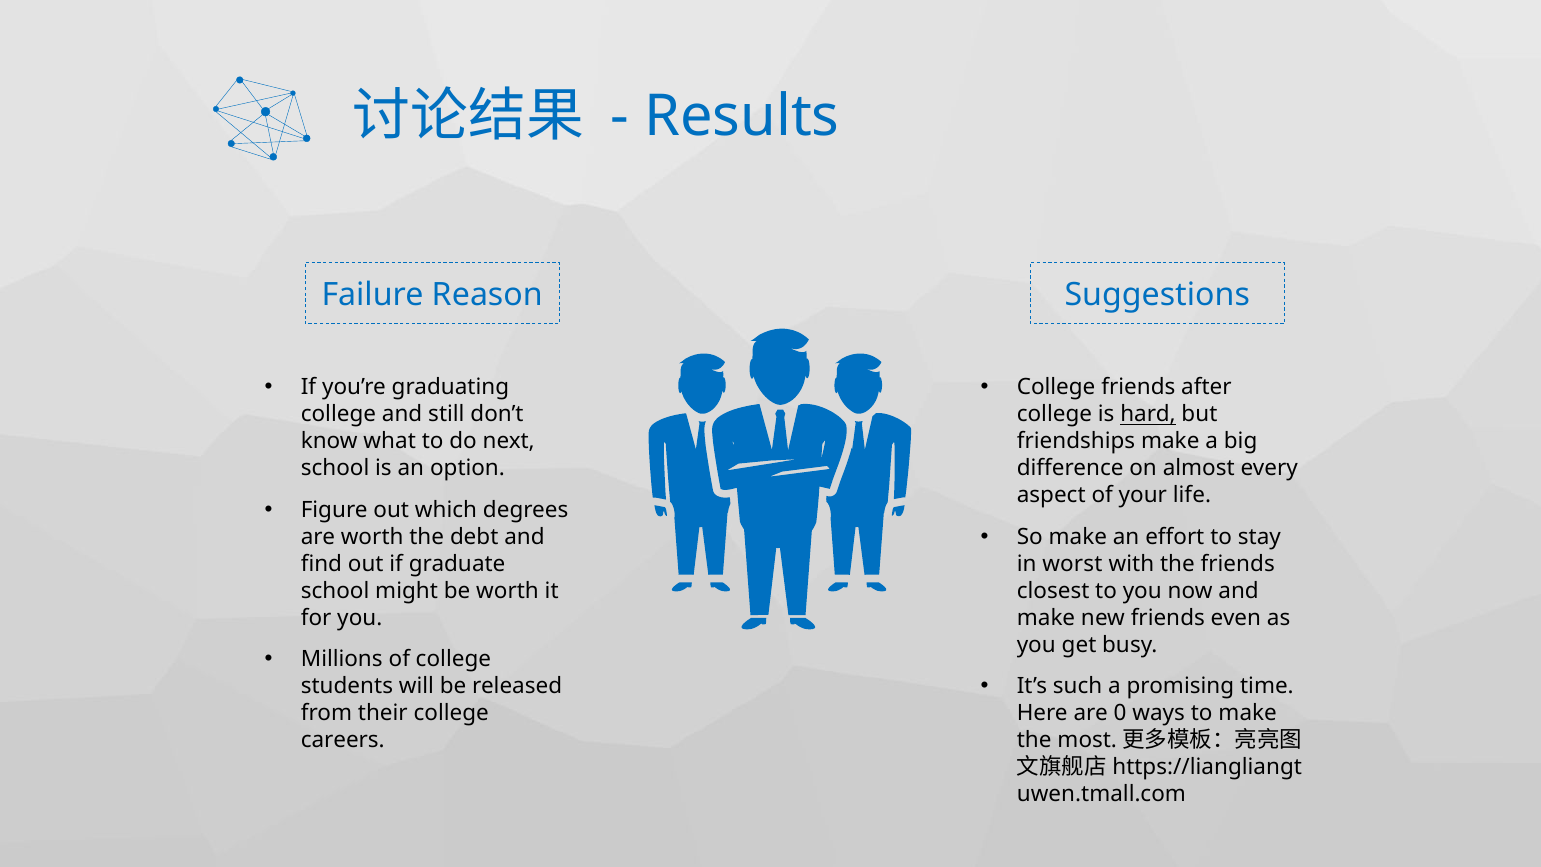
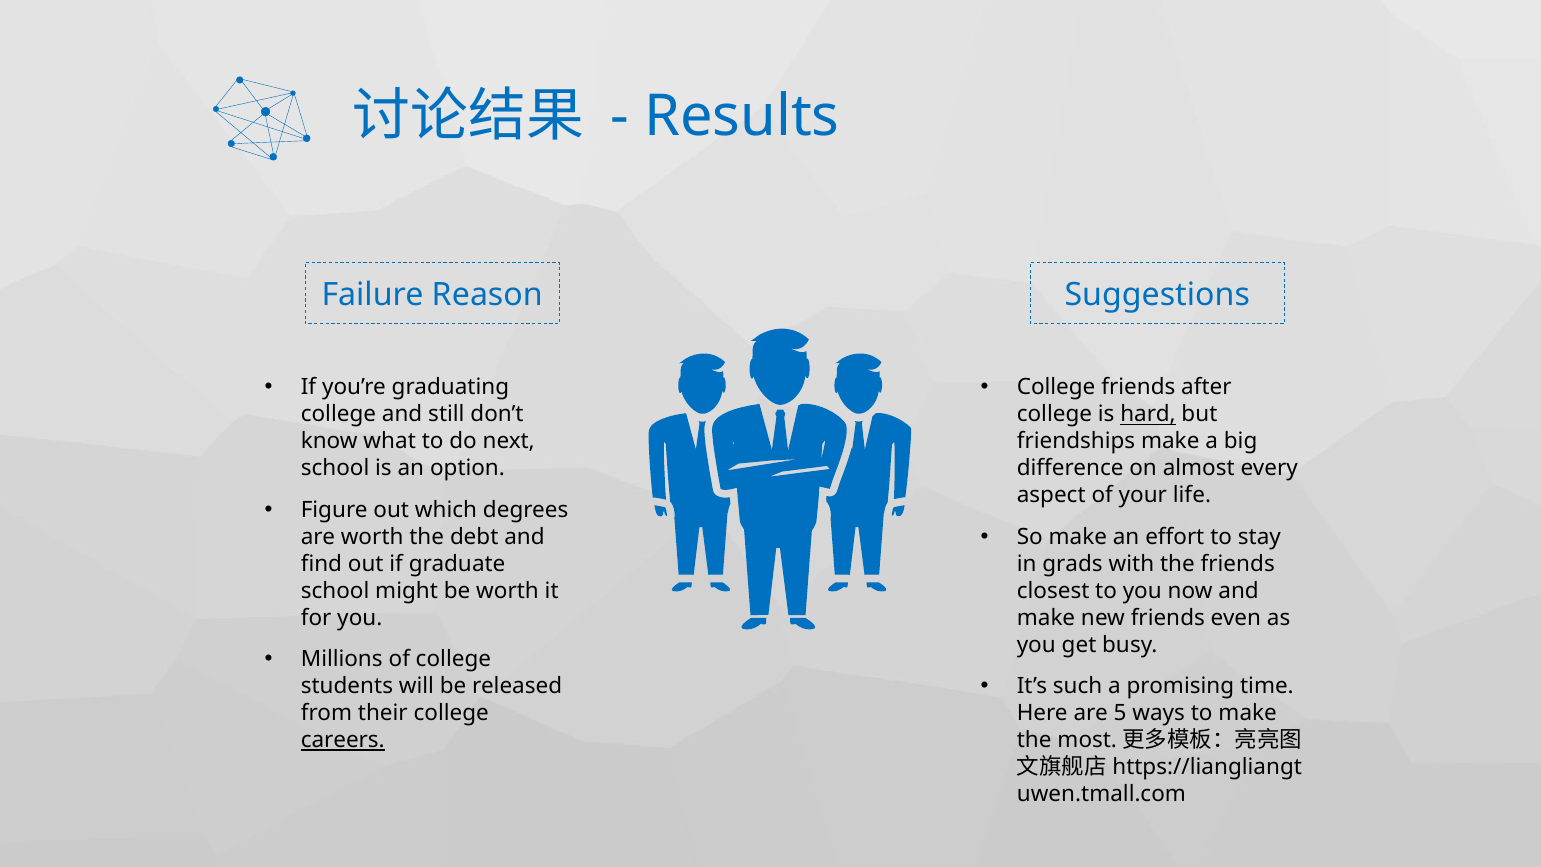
worst: worst -> grads
0: 0 -> 5
careers underline: none -> present
